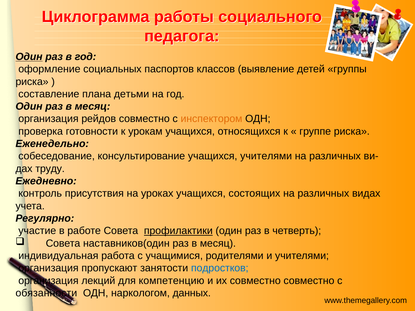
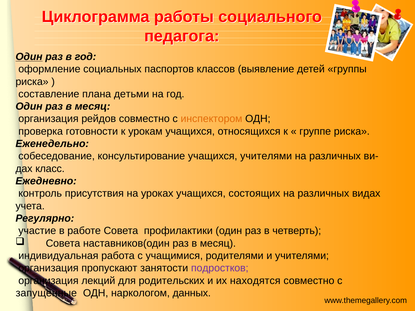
труду: труду -> класс
профилактики underline: present -> none
подростков colour: blue -> purple
компетенцию: компетенцию -> родительских
их совместно: совместно -> находятся
обязанности: обязанности -> запущенные
